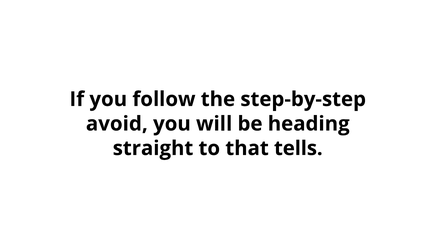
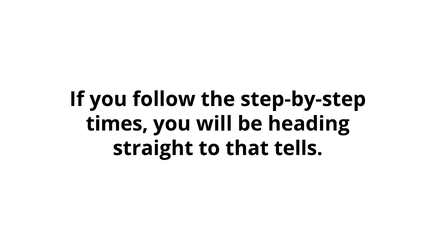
avoid: avoid -> times
